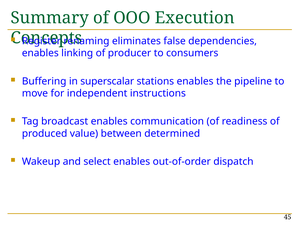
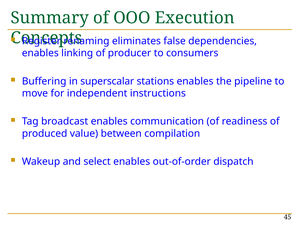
determined: determined -> compilation
